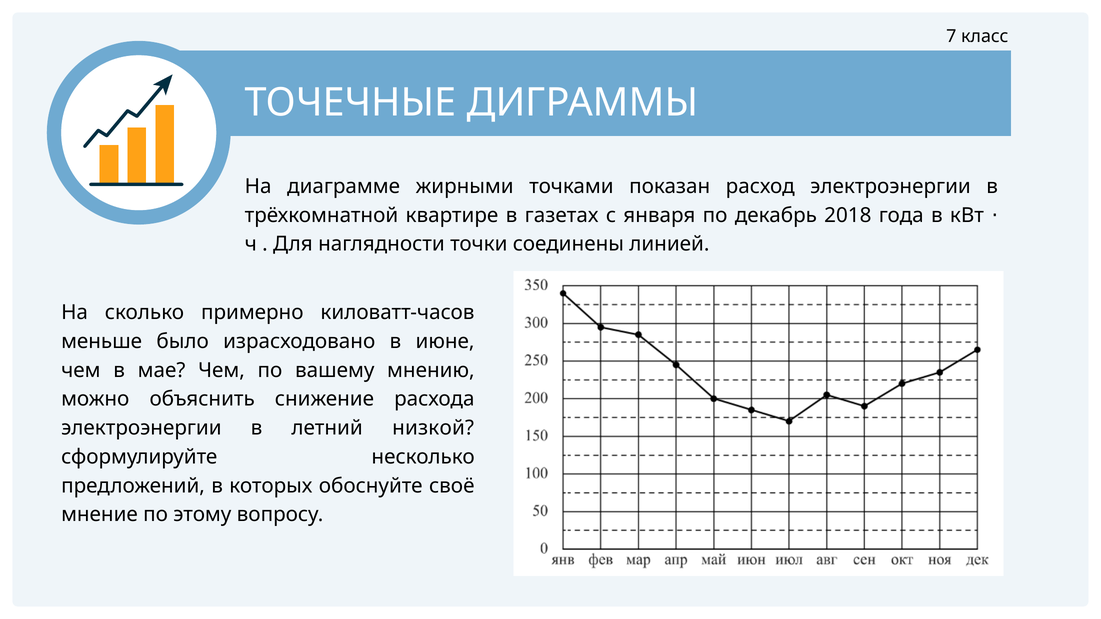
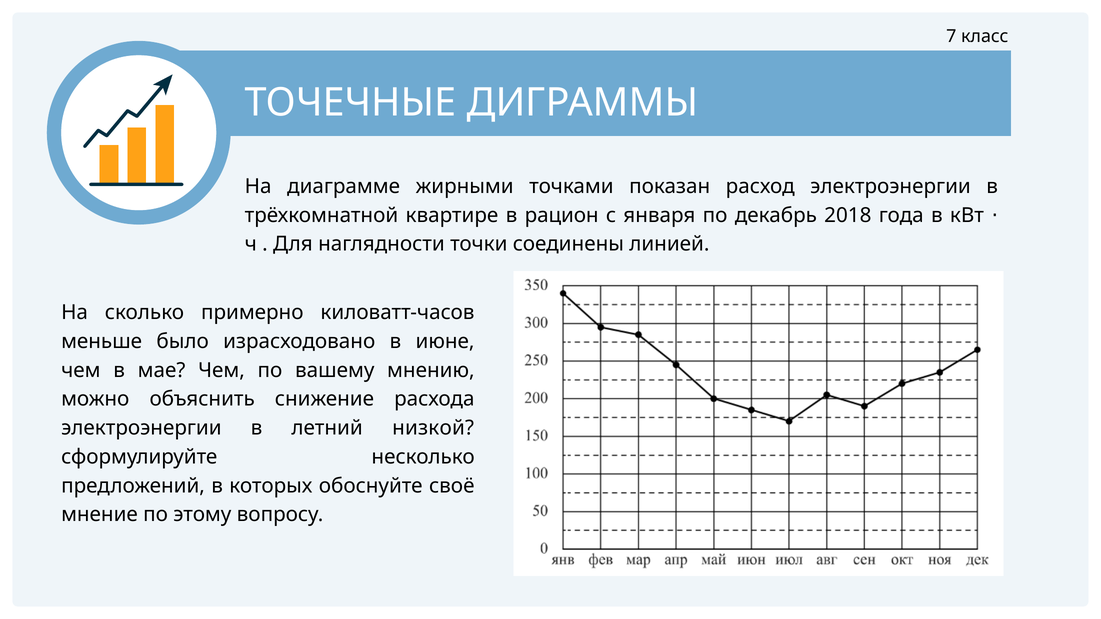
газетах: газетах -> рацион
